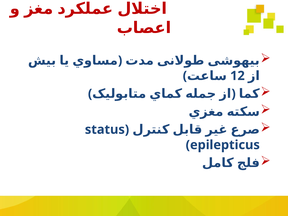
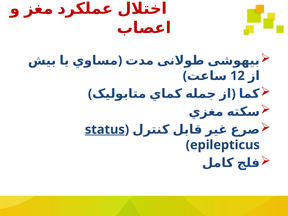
status underline: none -> present
